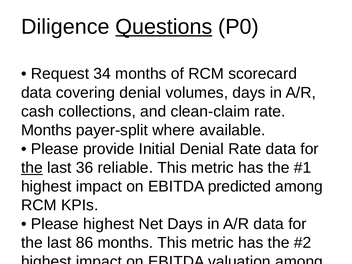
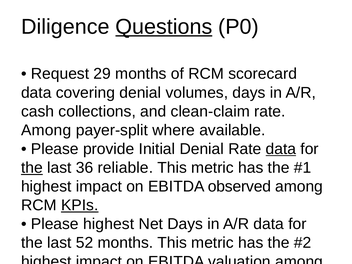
34: 34 -> 29
Months at (46, 130): Months -> Among
data at (281, 149) underline: none -> present
predicted: predicted -> observed
KPIs at (80, 205) underline: none -> present
86: 86 -> 52
